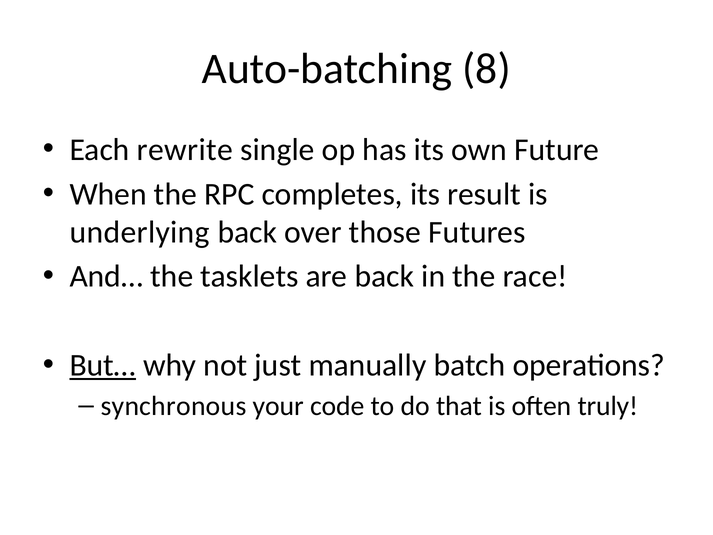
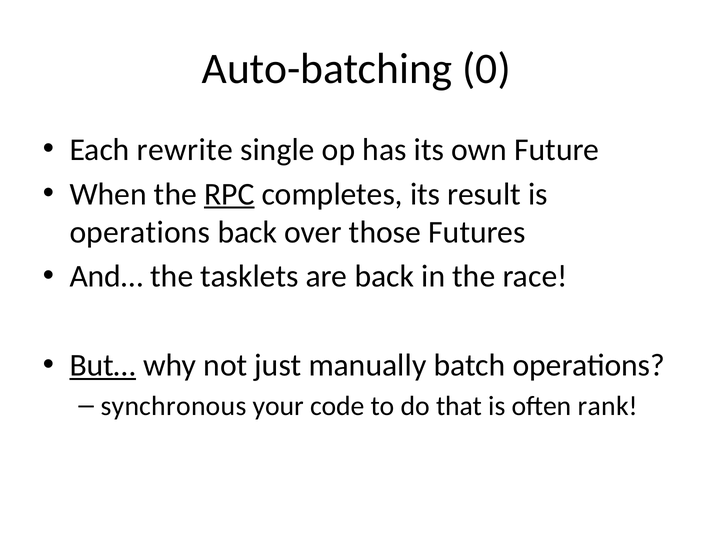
8: 8 -> 0
RPC underline: none -> present
underlying at (140, 232): underlying -> operations
truly: truly -> rank
